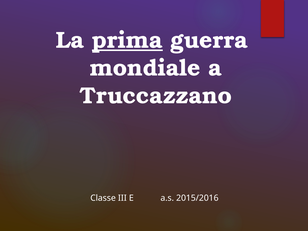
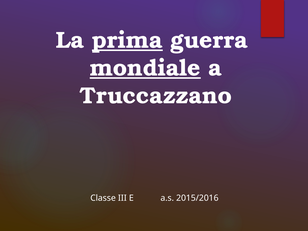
mondiale underline: none -> present
